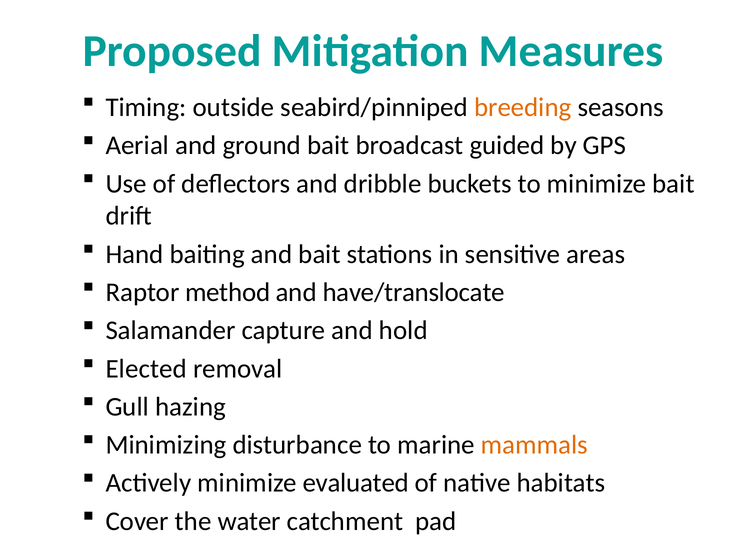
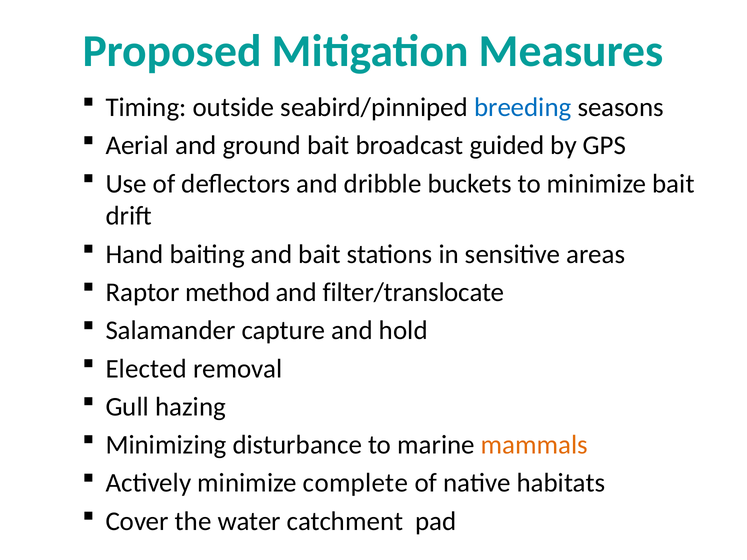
breeding colour: orange -> blue
have/translocate: have/translocate -> filter/translocate
evaluated: evaluated -> complete
